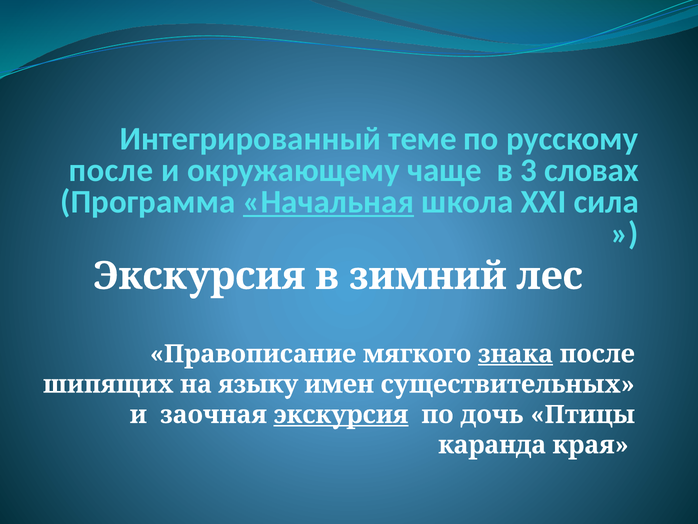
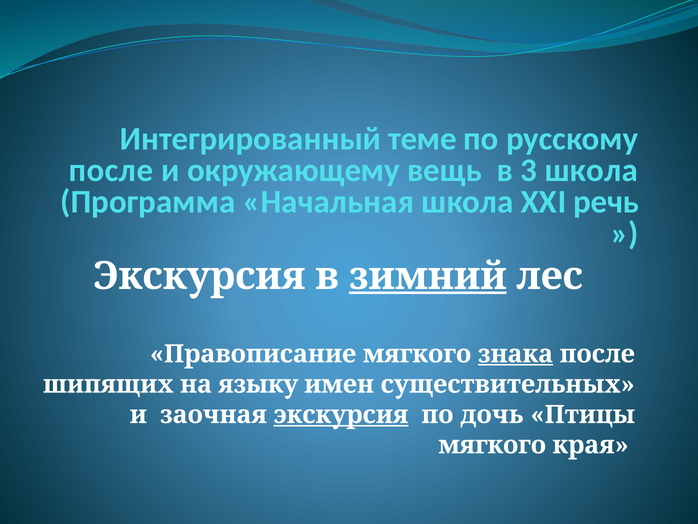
чаще: чаще -> вещь
3 словах: словах -> школа
Начальная underline: present -> none
сила: сила -> речь
зимний underline: none -> present
каранда at (492, 445): каранда -> мягкого
